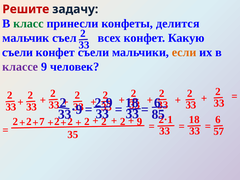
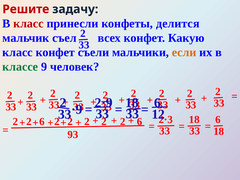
класс at (28, 24) colour: green -> red
съели at (18, 52): съели -> класс
классе colour: purple -> green
85: 85 -> 12
2·1: 2·1 -> 2·3
2 9: 9 -> 6
7 at (42, 122): 7 -> 6
57 at (219, 131): 57 -> 18
35: 35 -> 93
